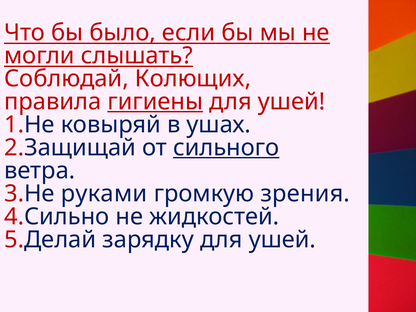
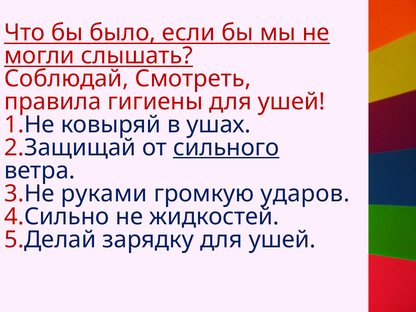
Колющих: Колющих -> Смотреть
гигиены underline: present -> none
зрения: зрения -> ударов
